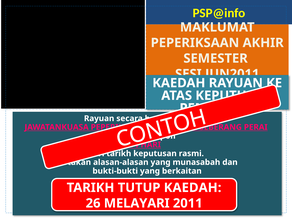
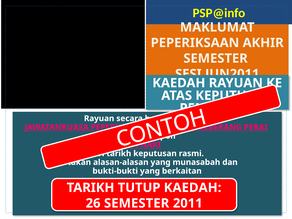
26 MELAYARI: MELAYARI -> SEMESTER
